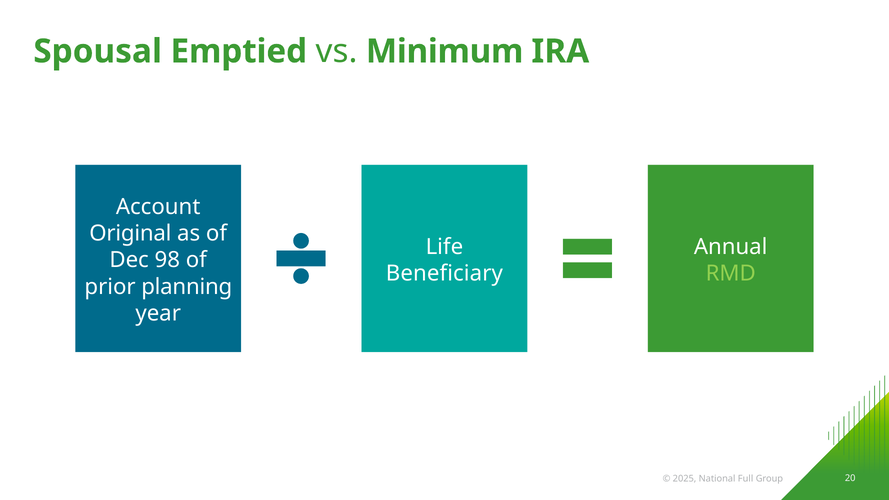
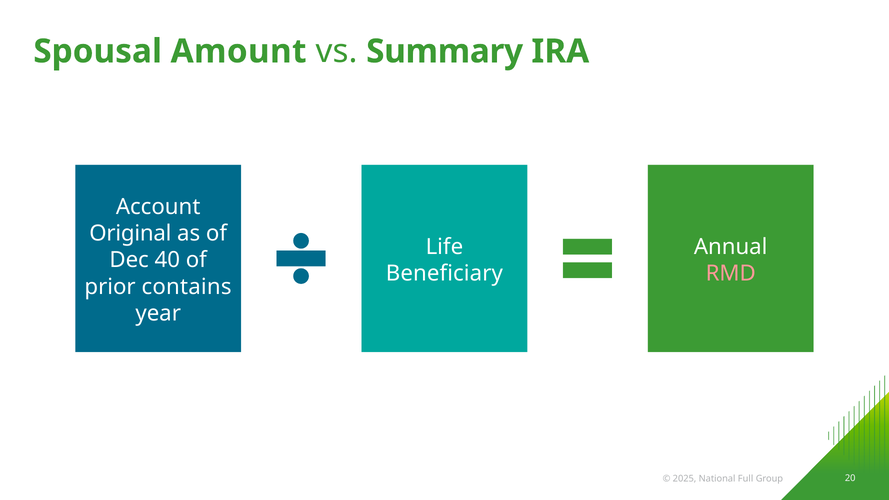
Emptied: Emptied -> Amount
Minimum: Minimum -> Summary
98: 98 -> 40
RMD colour: light green -> pink
planning: planning -> contains
